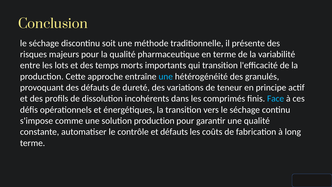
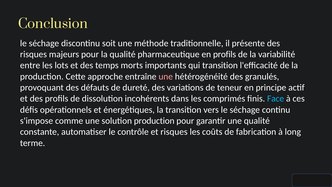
en terme: terme -> profils
une at (166, 76) colour: light blue -> pink
et défauts: défauts -> risques
